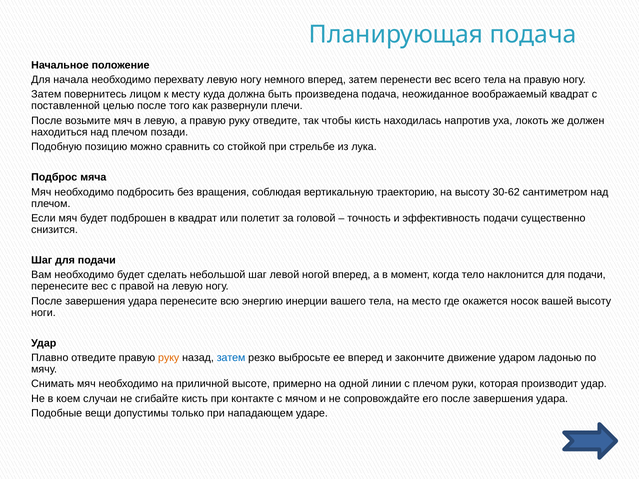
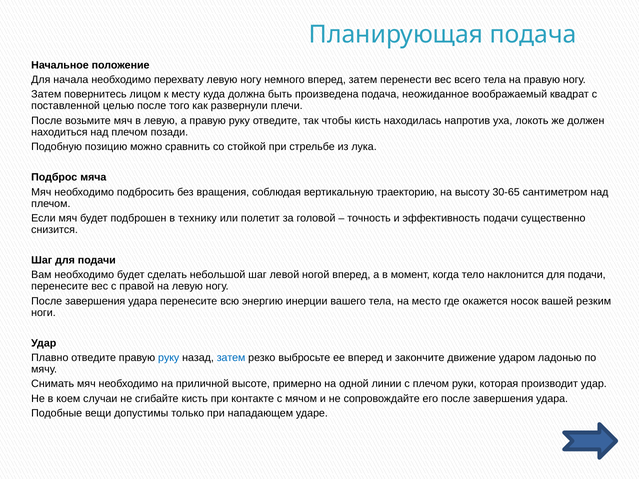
30-62: 30-62 -> 30-65
в квадрат: квадрат -> технику
вашей высоту: высоту -> резким
руку at (169, 358) colour: orange -> blue
